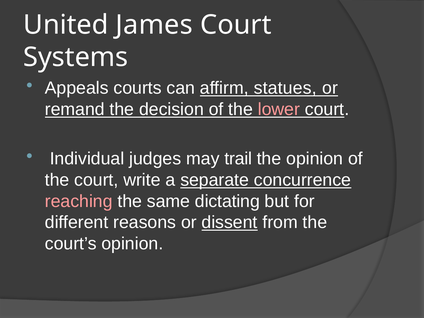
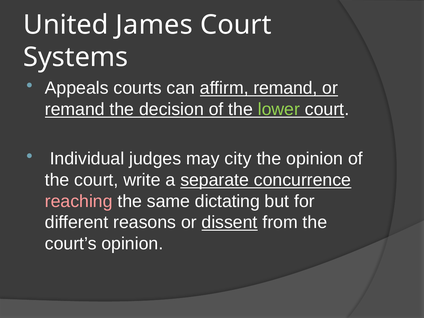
affirm statues: statues -> remand
lower colour: pink -> light green
trail: trail -> city
